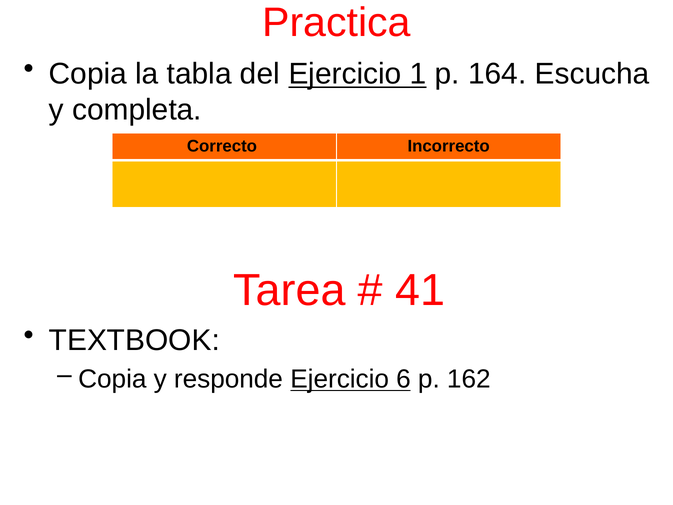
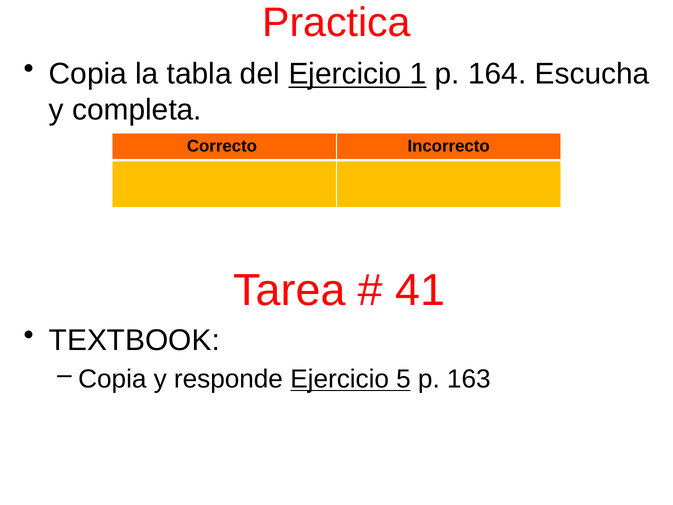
6: 6 -> 5
162: 162 -> 163
